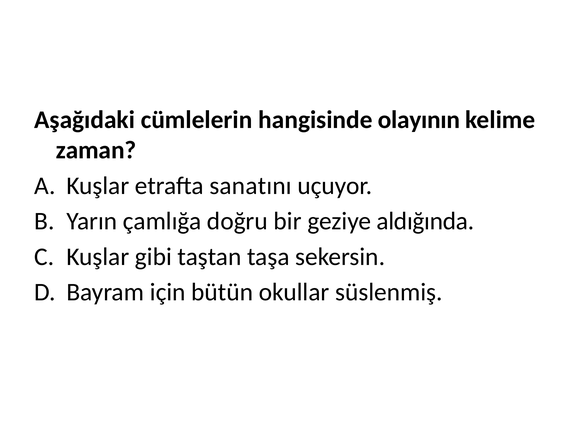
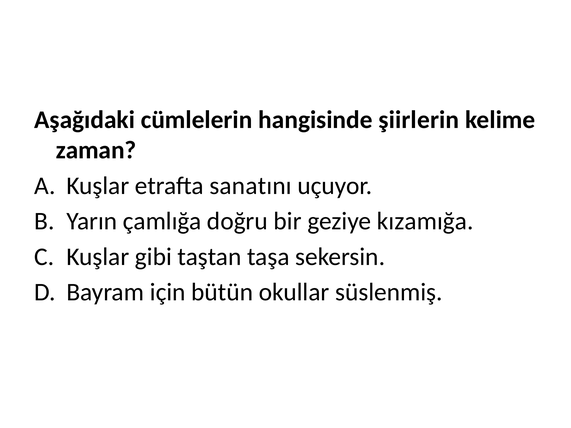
olayının: olayının -> şiirlerin
aldığında: aldığında -> kızamığa
